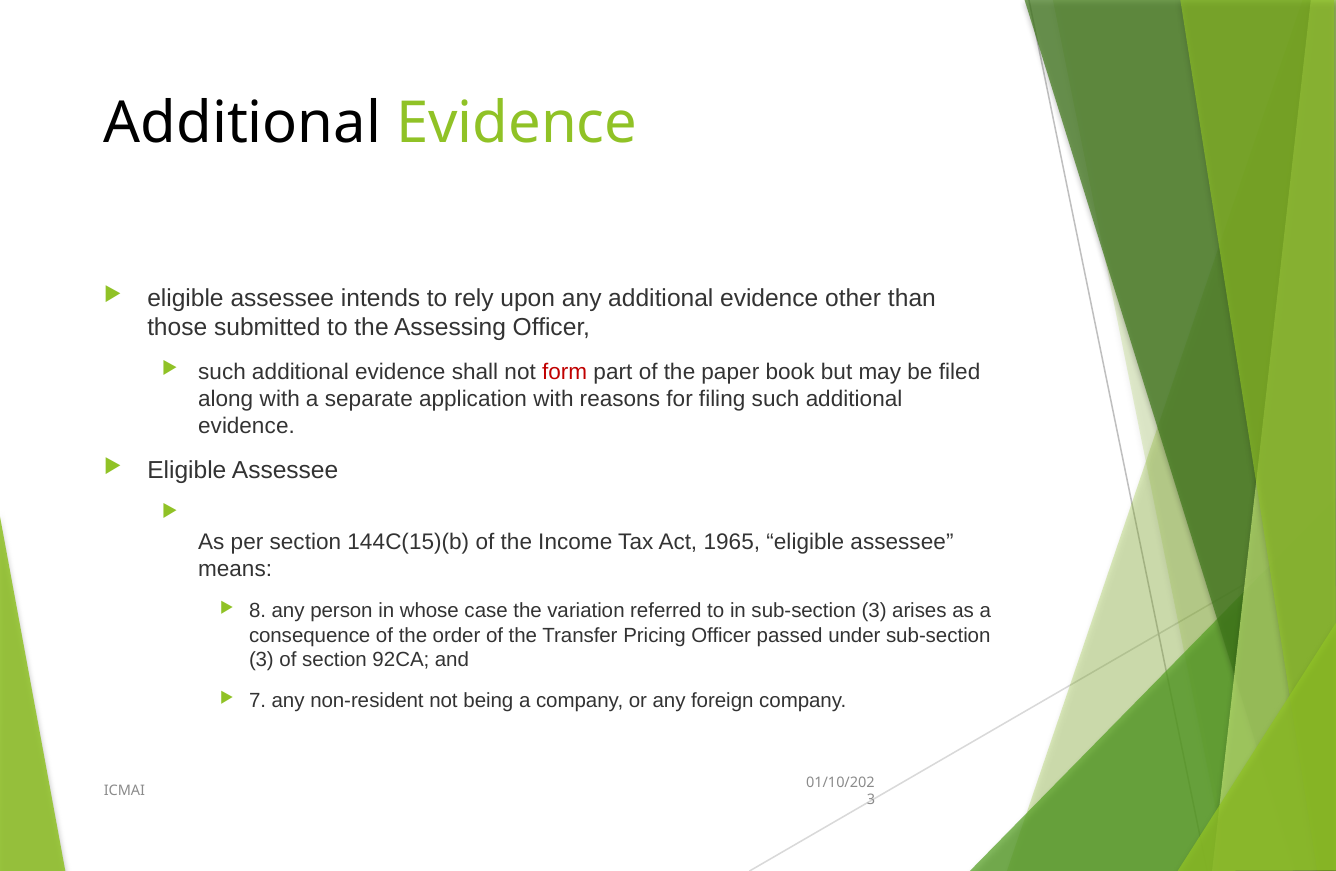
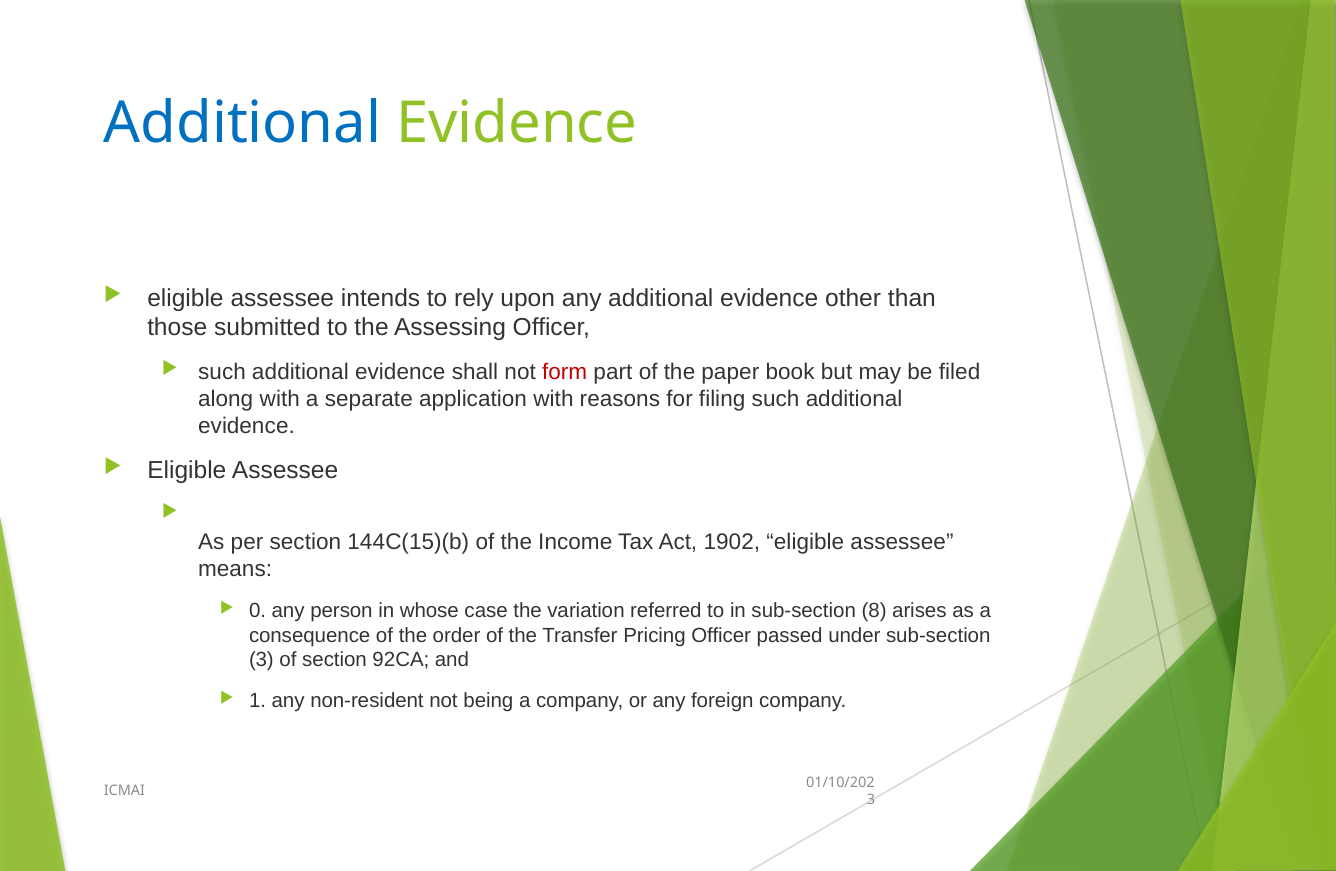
Additional at (243, 124) colour: black -> blue
1965: 1965 -> 1902
8: 8 -> 0
in sub-section 3: 3 -> 8
7: 7 -> 1
